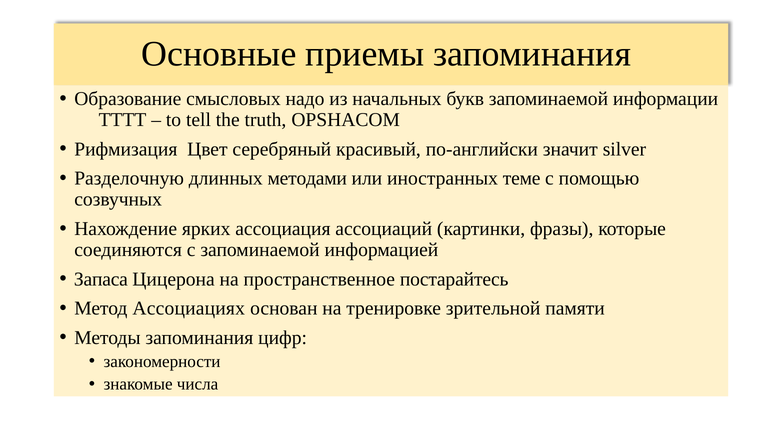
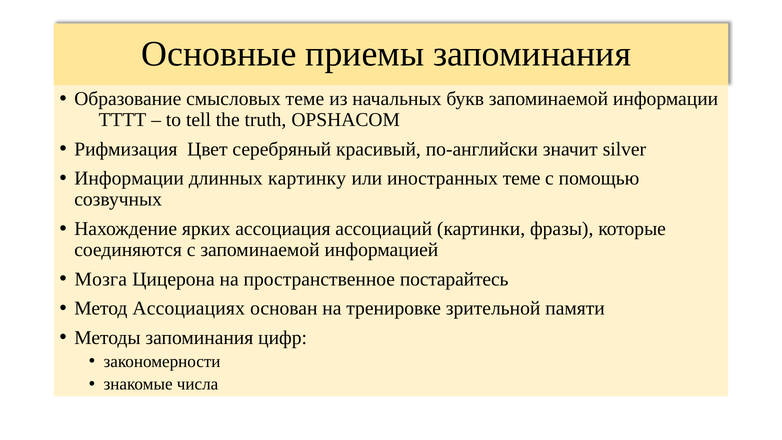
смысловых надо: надо -> теме
Разделочную at (129, 178): Разделочную -> Информации
методами: методами -> картинку
Запаса: Запаса -> Мозга
